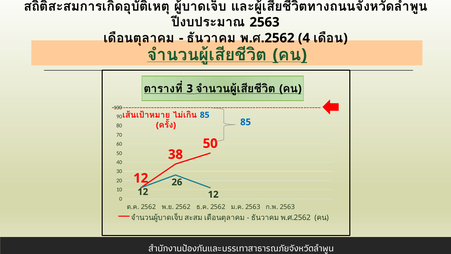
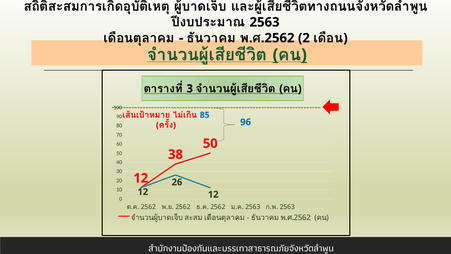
4: 4 -> 2
85 at (246, 122): 85 -> 96
